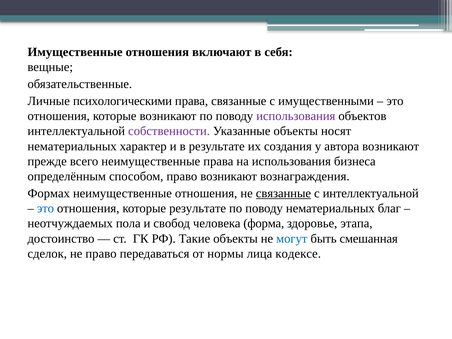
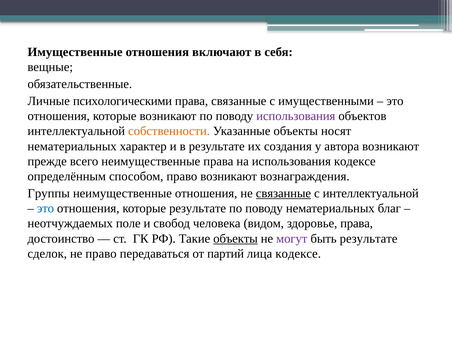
собственности colour: purple -> orange
использования бизнеса: бизнеса -> кодексе
Формах: Формах -> Группы
пола: пола -> поле
форма: форма -> видом
здоровье этапа: этапа -> права
объекты at (236, 239) underline: none -> present
могут colour: blue -> purple
быть смешанная: смешанная -> результате
нормы: нормы -> партий
